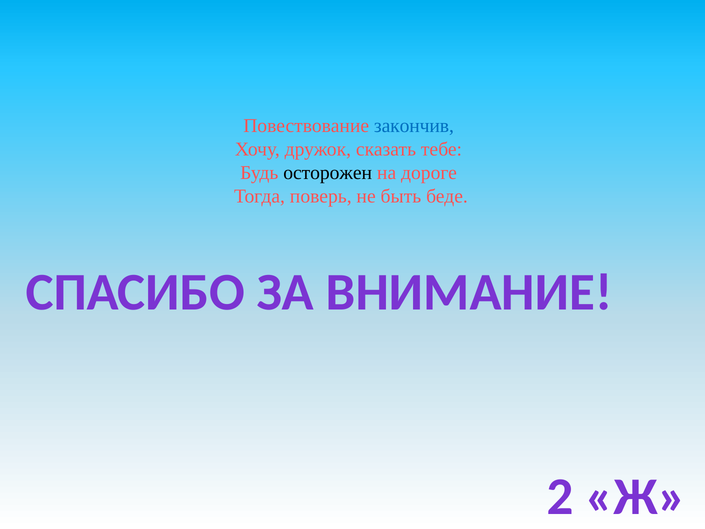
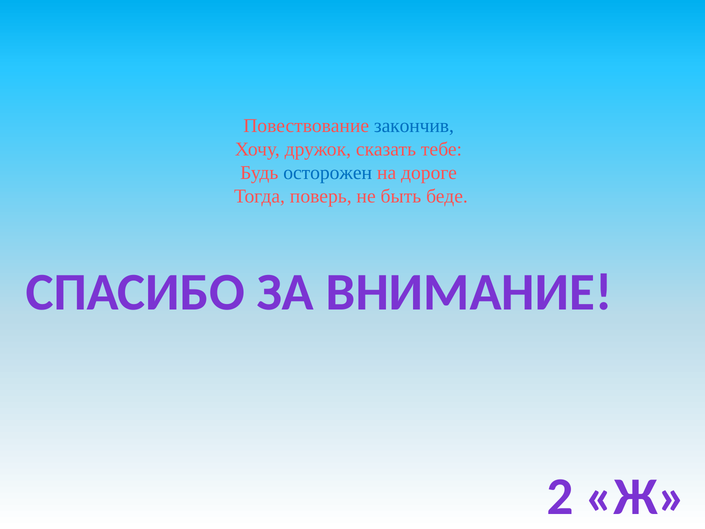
осторожен colour: black -> blue
